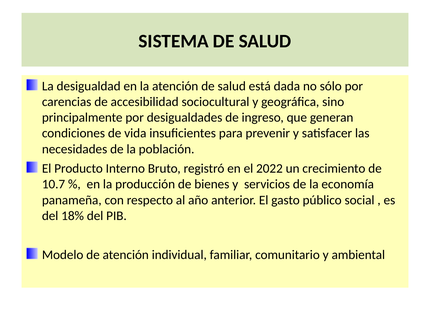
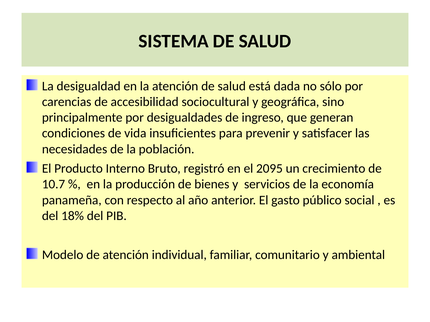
2022: 2022 -> 2095
